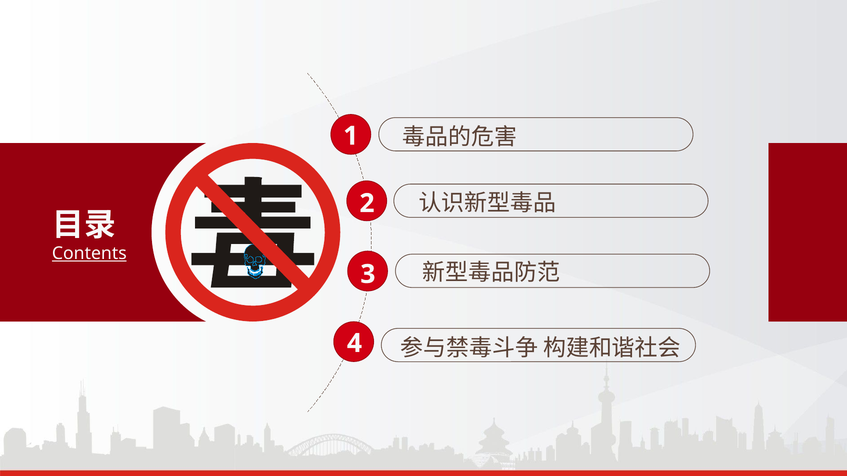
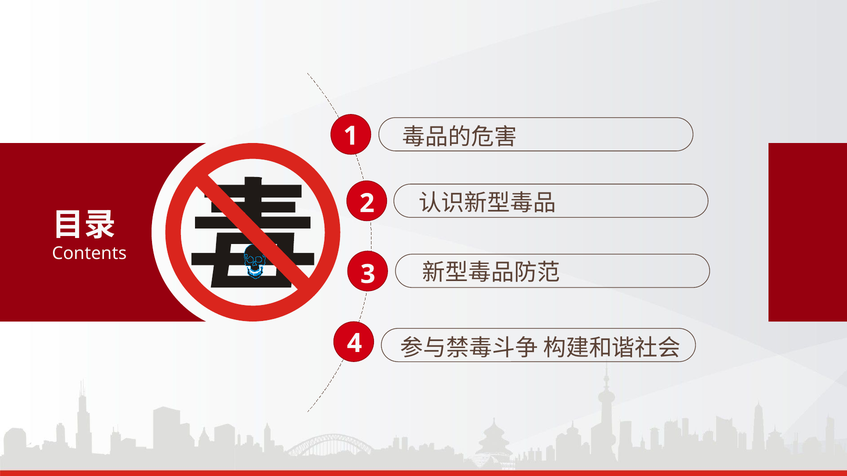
Contents underline: present -> none
